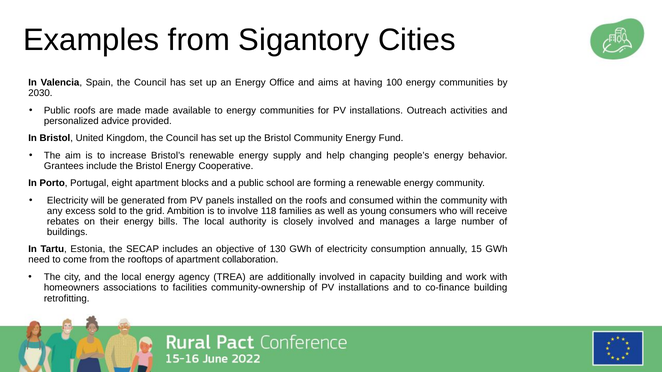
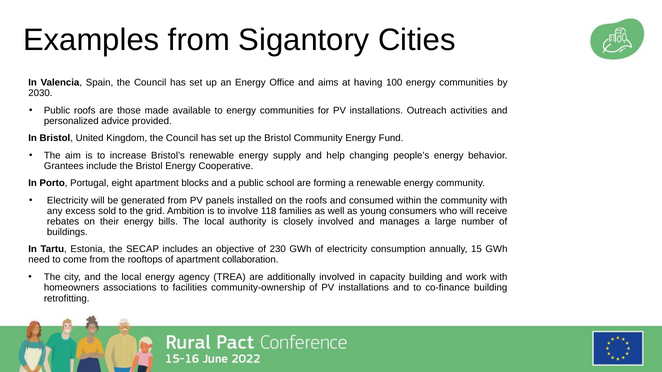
are made: made -> those
130: 130 -> 230
